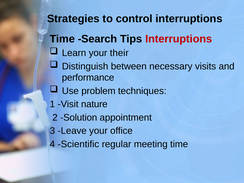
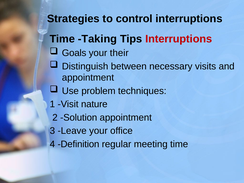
Search: Search -> Taking
Learn: Learn -> Goals
performance at (88, 78): performance -> appointment
Scientific: Scientific -> Definition
